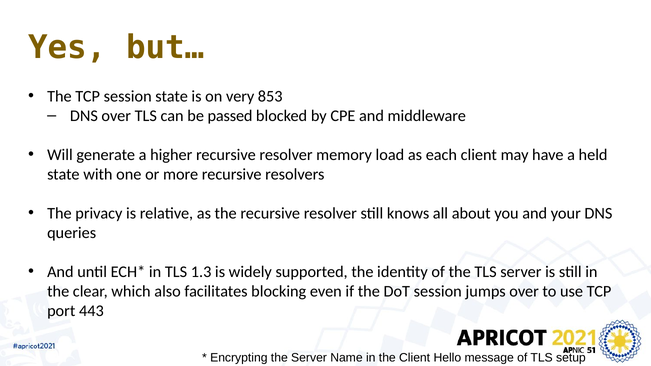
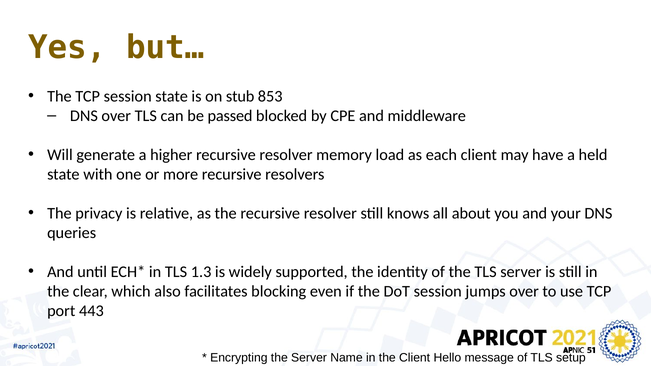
very: very -> stub
